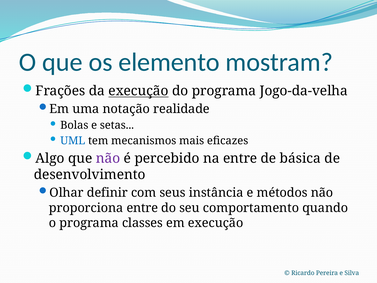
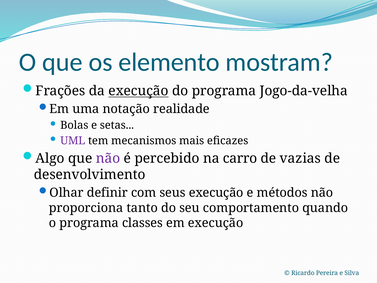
UML colour: blue -> purple
na entre: entre -> carro
básica: básica -> vazias
seus instância: instância -> execução
proporciona entre: entre -> tanto
